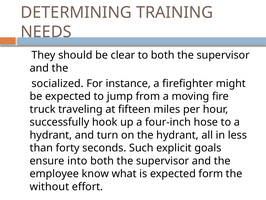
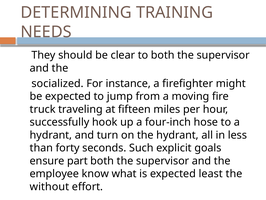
into: into -> part
form: form -> least
